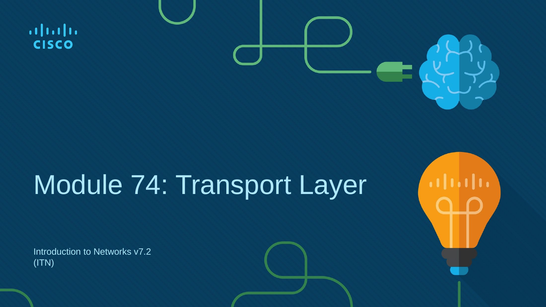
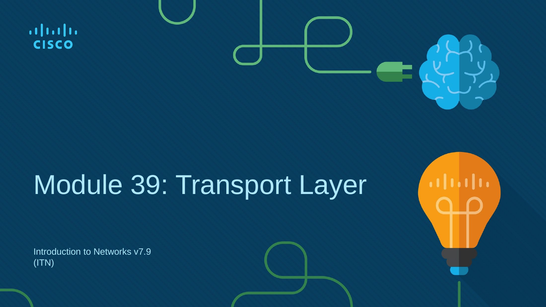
74: 74 -> 39
v7.2: v7.2 -> v7.9
